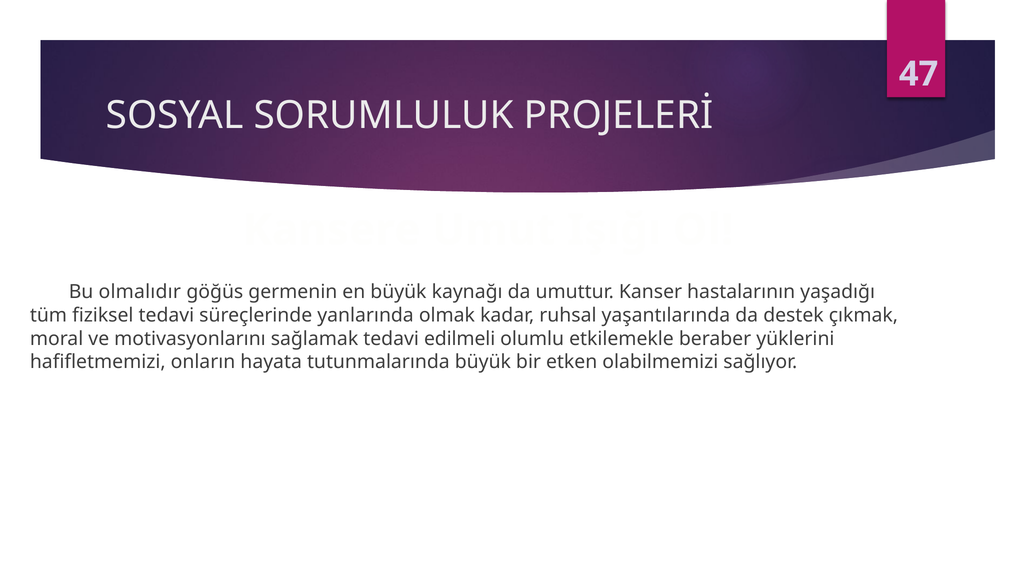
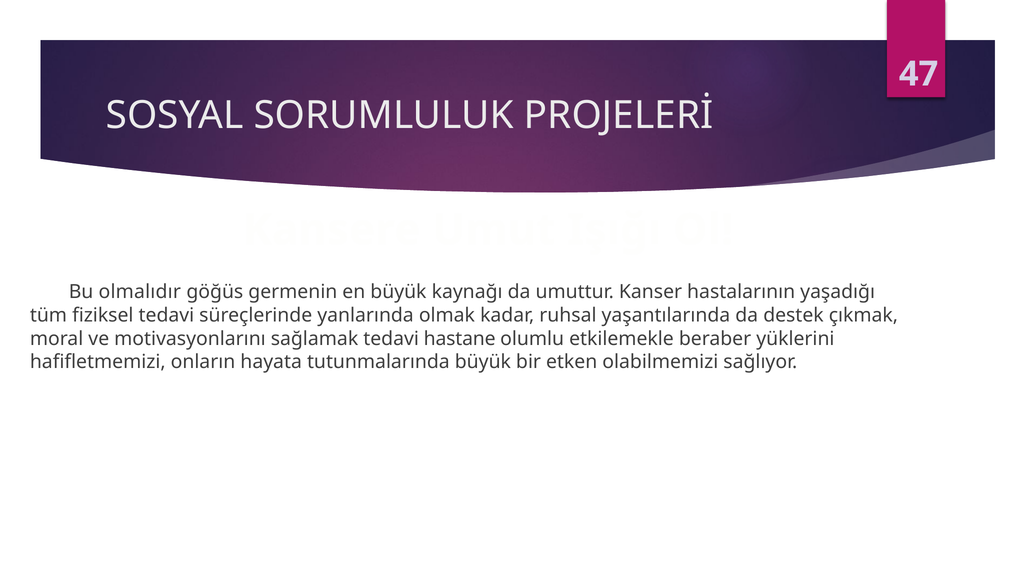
edilmeli: edilmeli -> hastane
